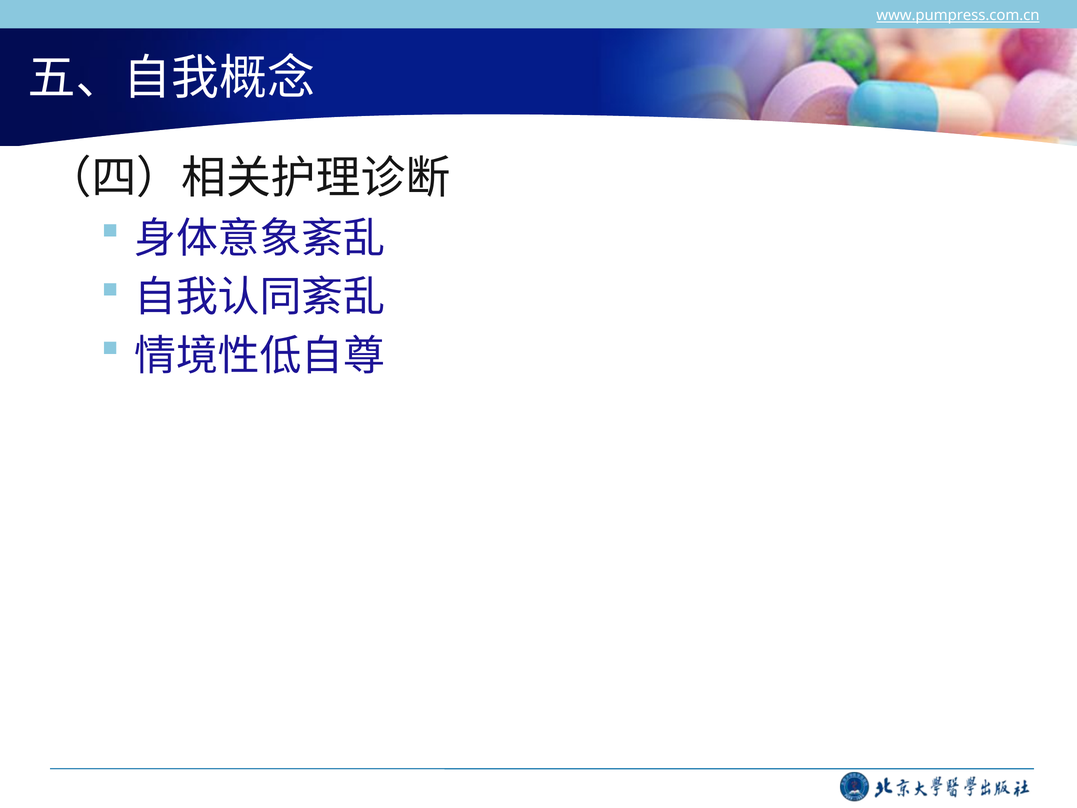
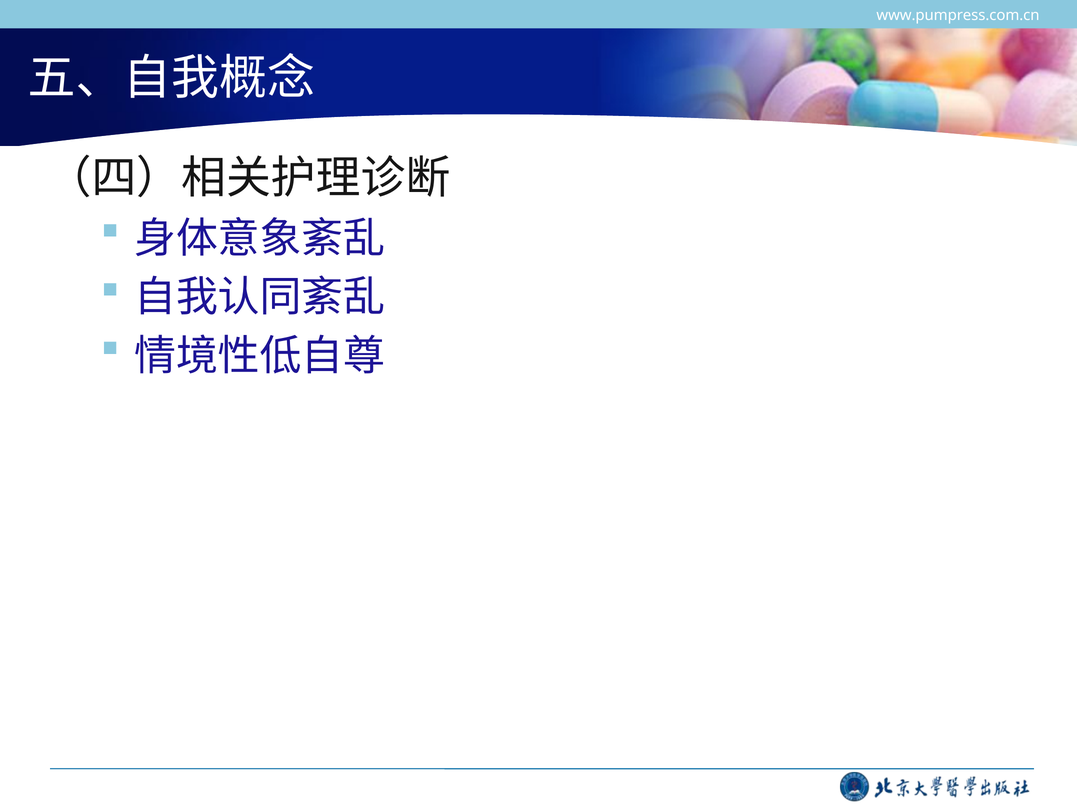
www.pumpress.com.cn underline: present -> none
